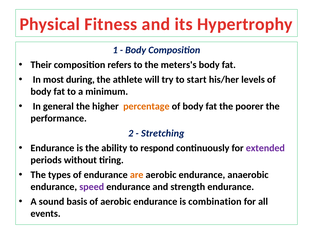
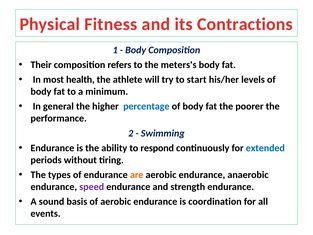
Hypertrophy: Hypertrophy -> Contractions
during: during -> health
percentage colour: orange -> blue
Stretching: Stretching -> Swimming
extended colour: purple -> blue
combination: combination -> coordination
